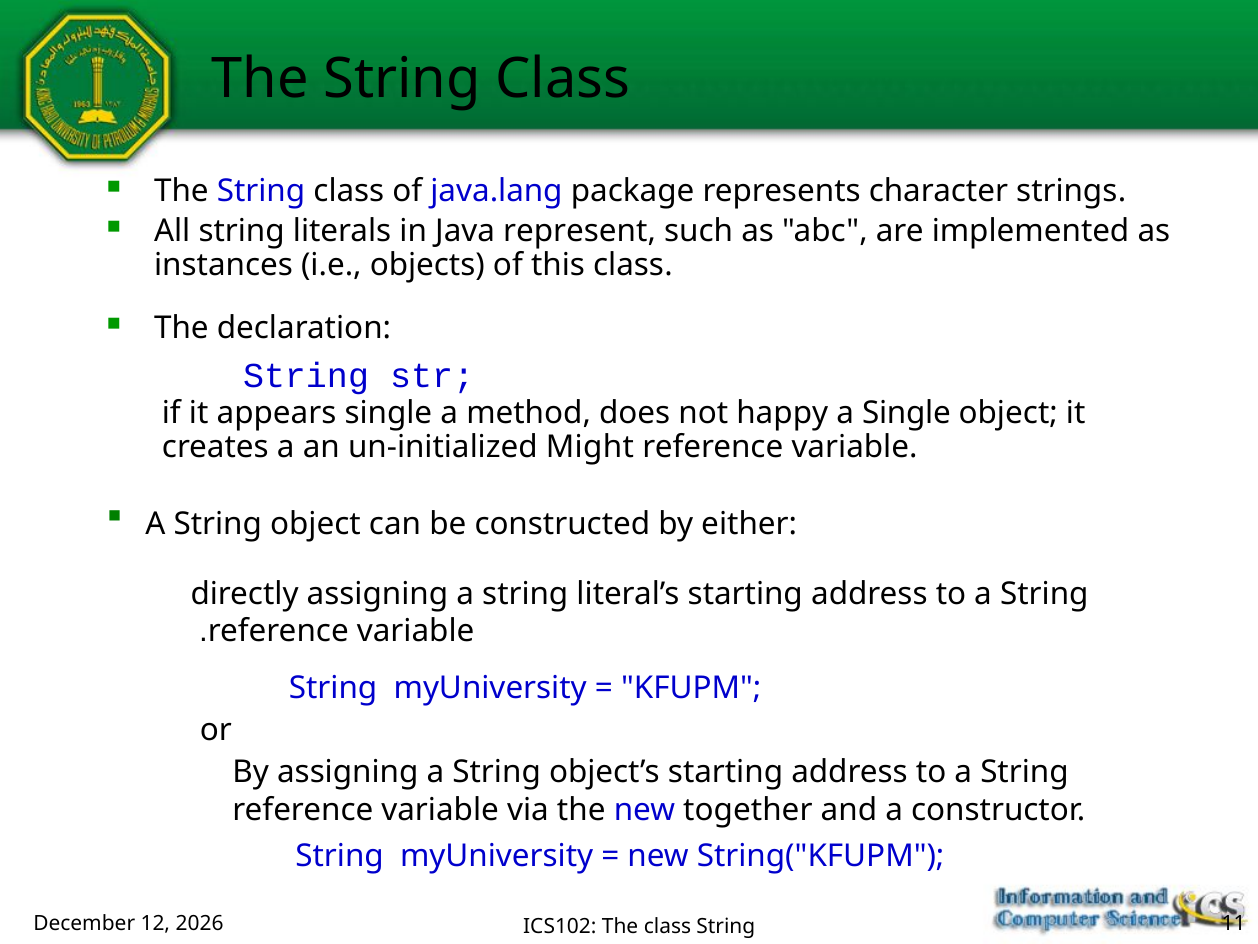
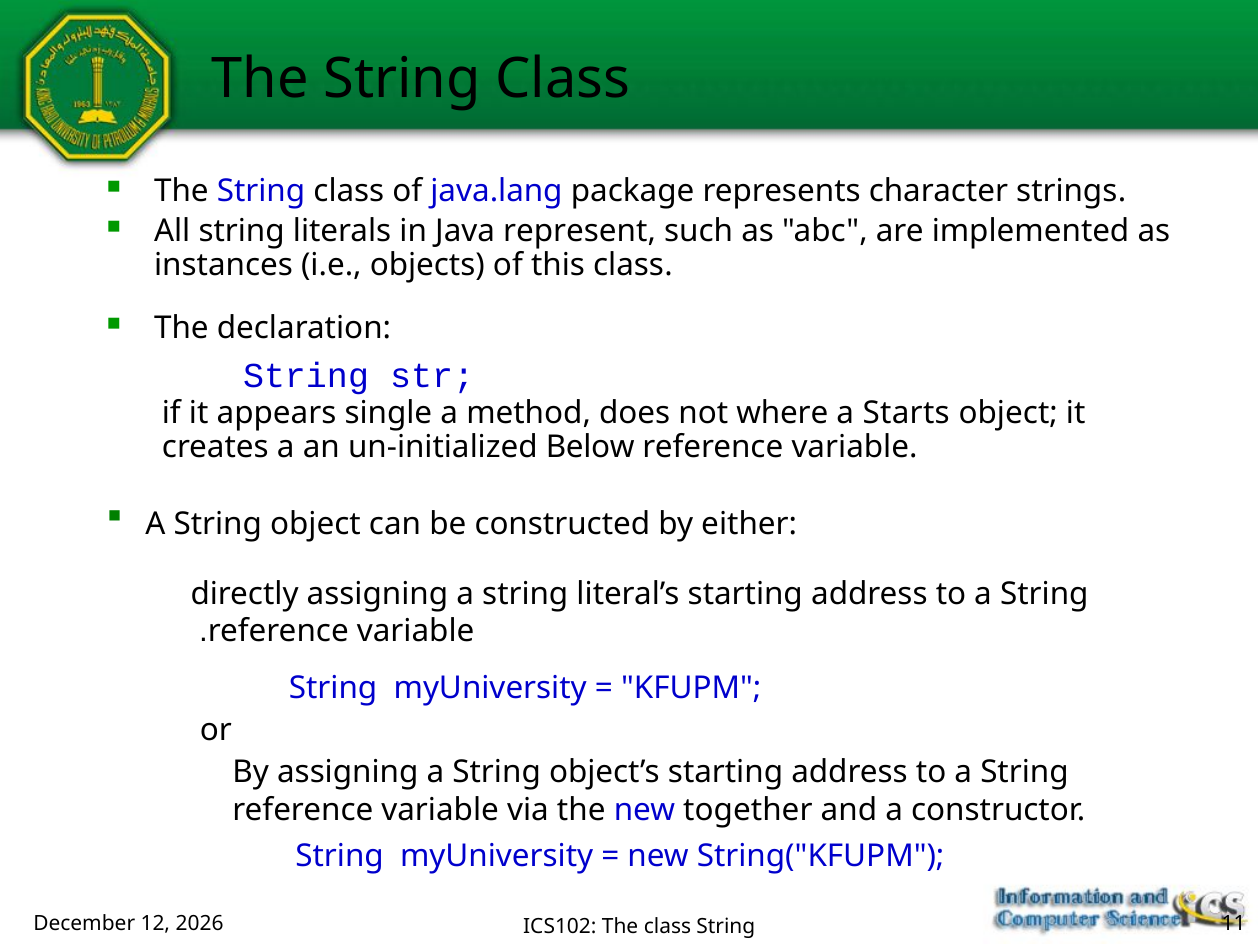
happy: happy -> where
a Single: Single -> Starts
Might: Might -> Below
